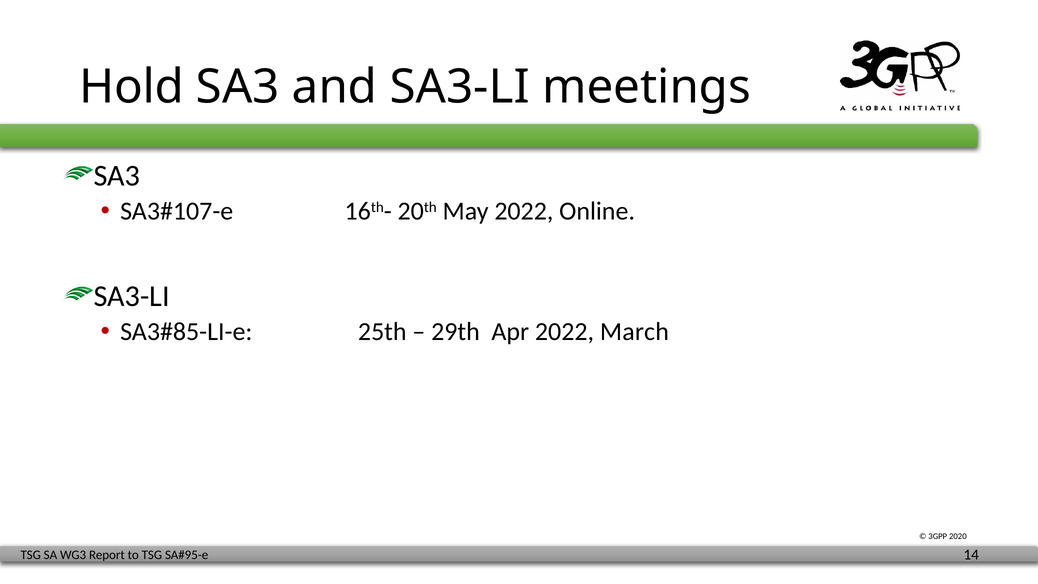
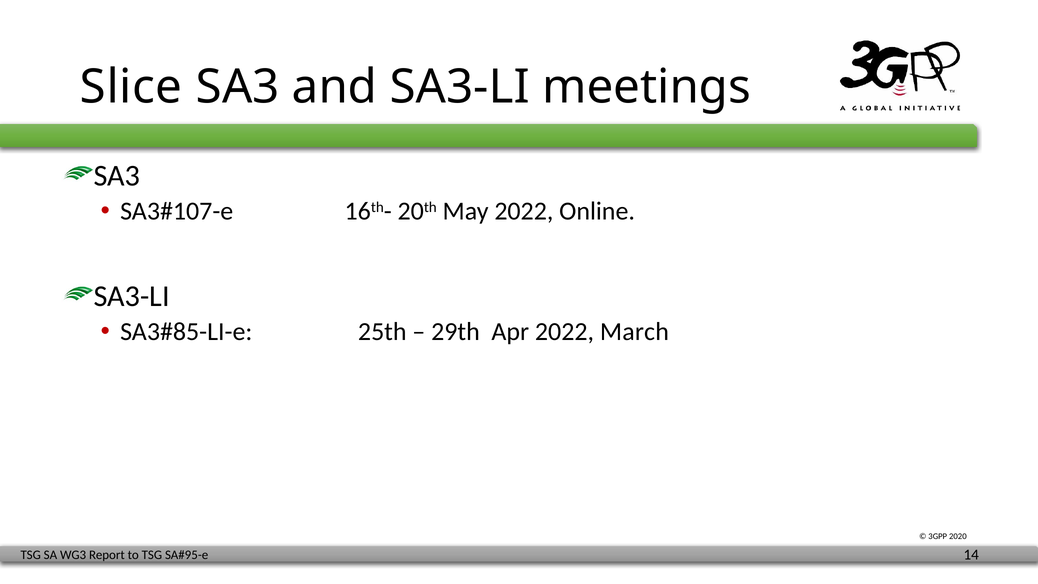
Hold: Hold -> Slice
